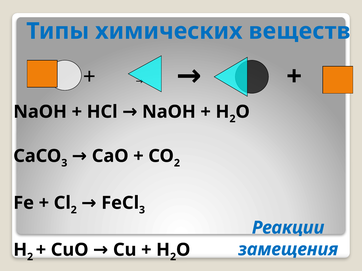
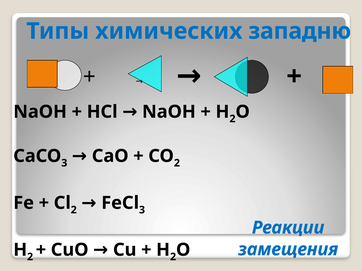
веществ: веществ -> западню
